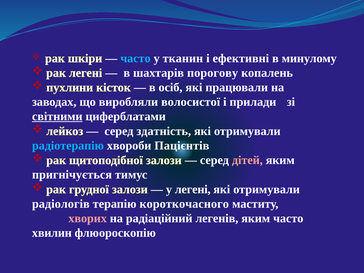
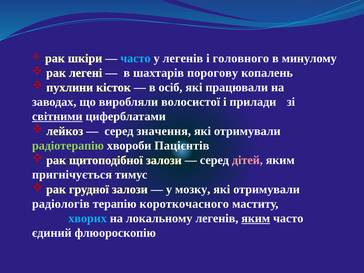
у тканин: тканин -> легенів
ефективні: ефективні -> головного
здатність: здатність -> значення
радіотерапію colour: light blue -> light green
у легені: легені -> мозку
хворих colour: pink -> light blue
радіаційний: радіаційний -> локальному
яким at (256, 218) underline: none -> present
хвилин: хвилин -> єдиний
